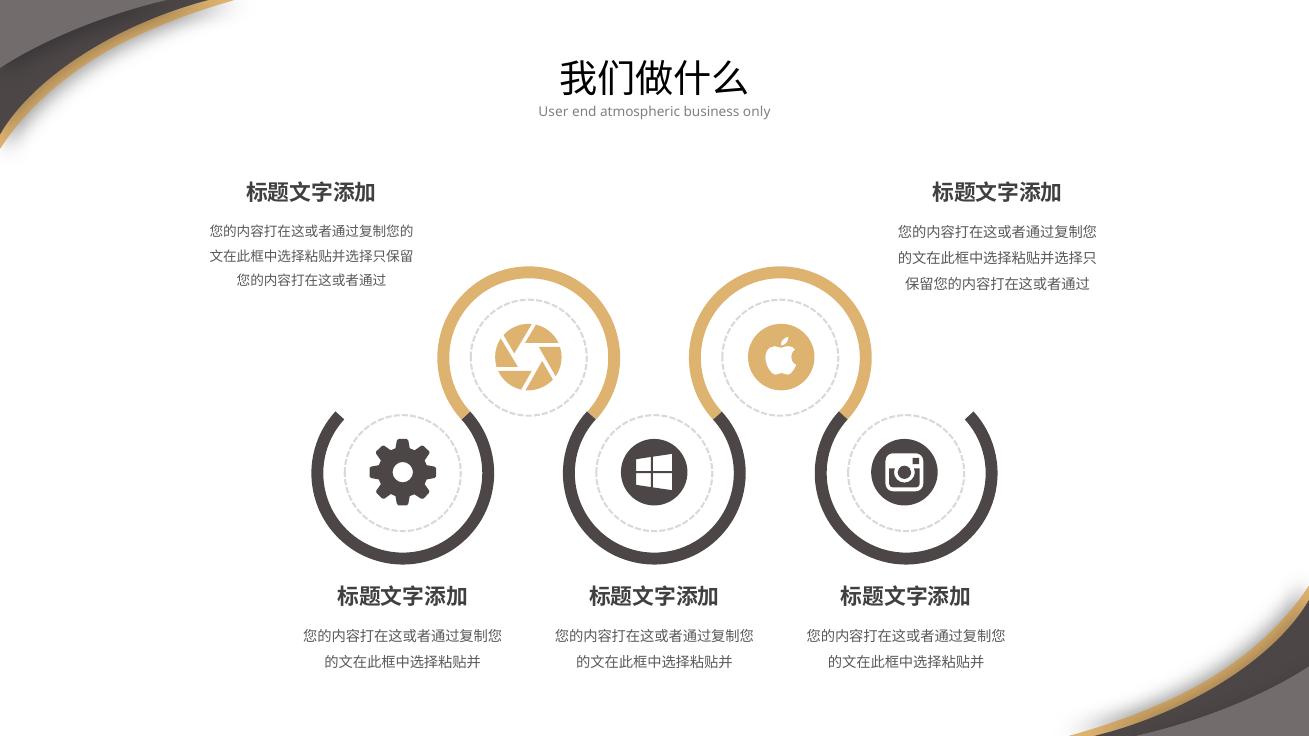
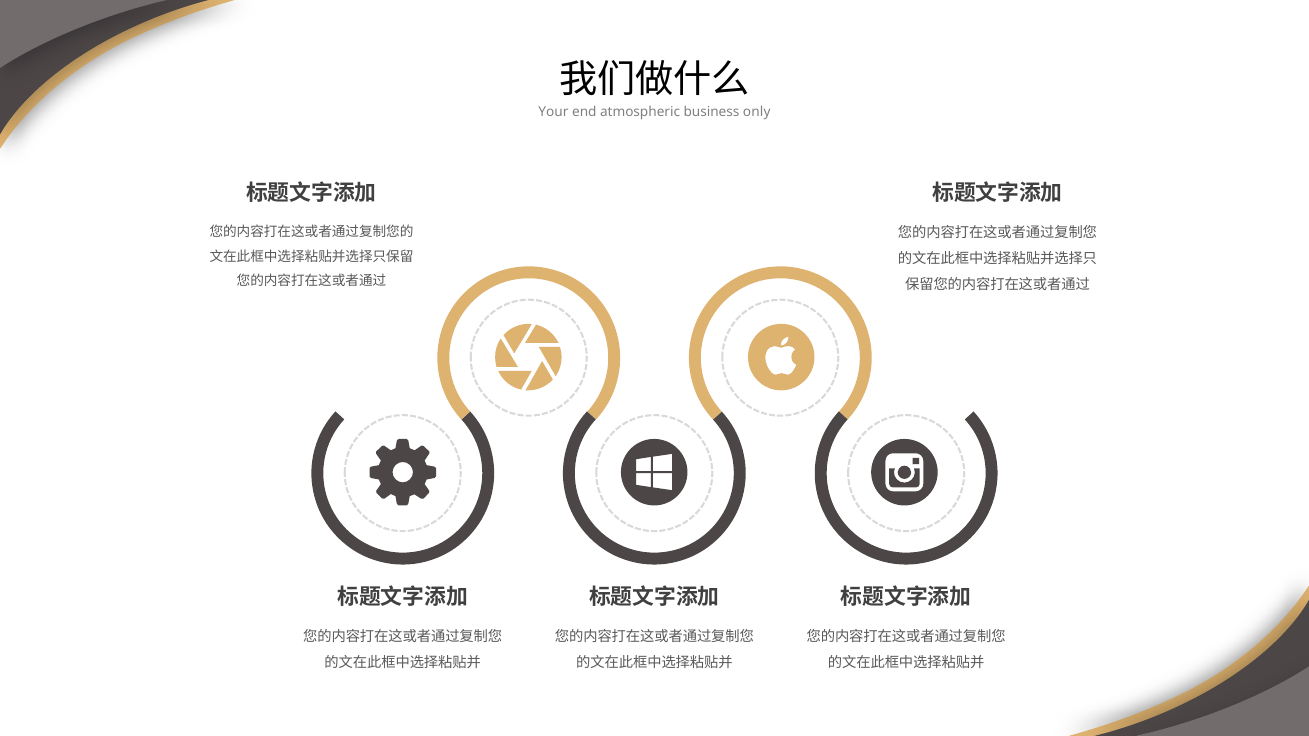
User: User -> Your
